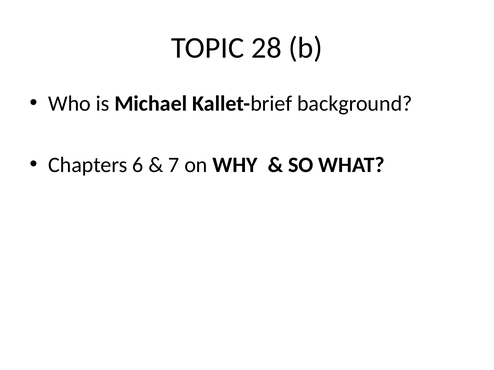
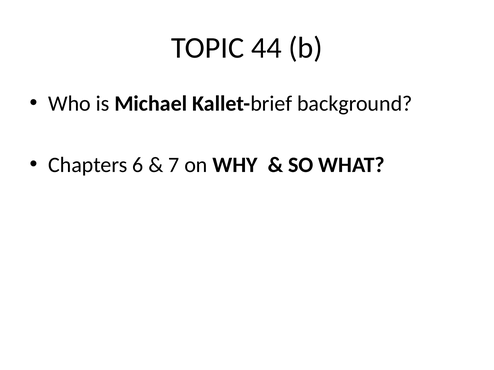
28: 28 -> 44
